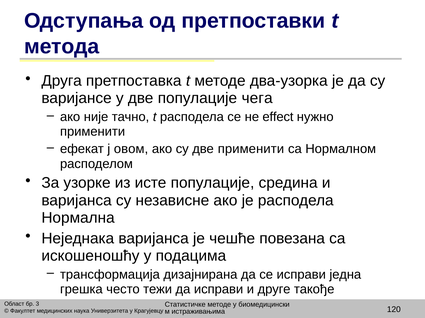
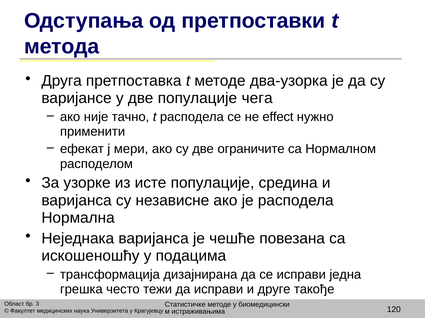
овом: овом -> мери
две применити: применити -> ограничите
